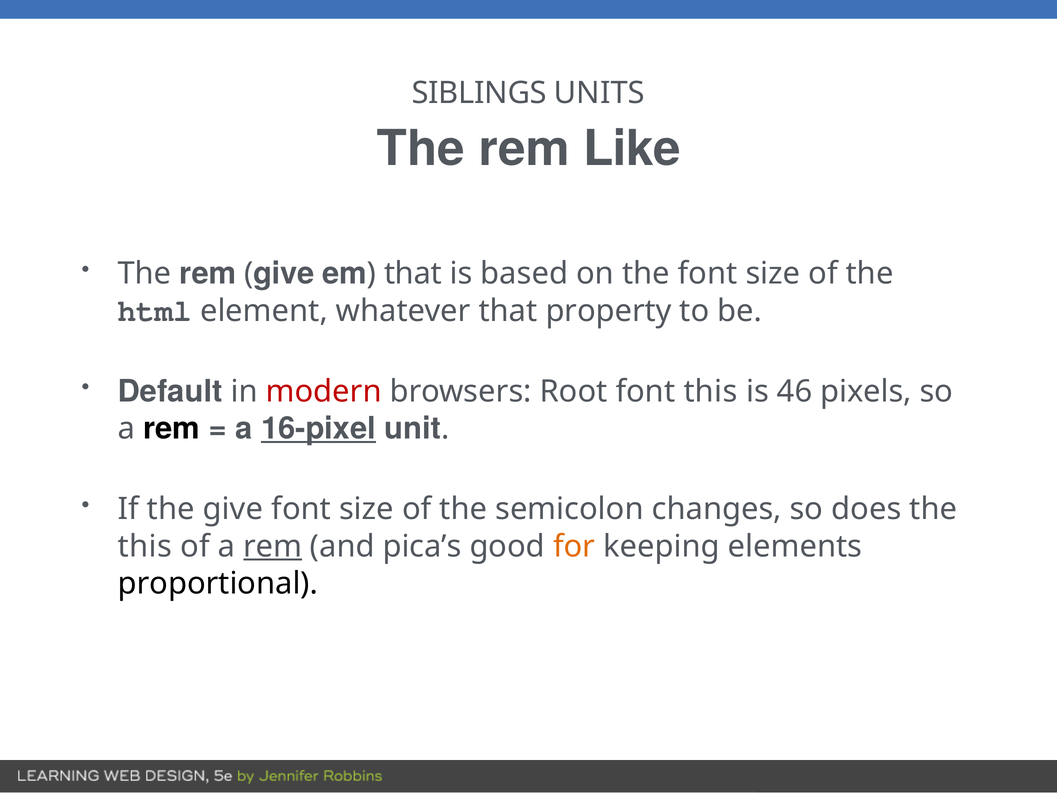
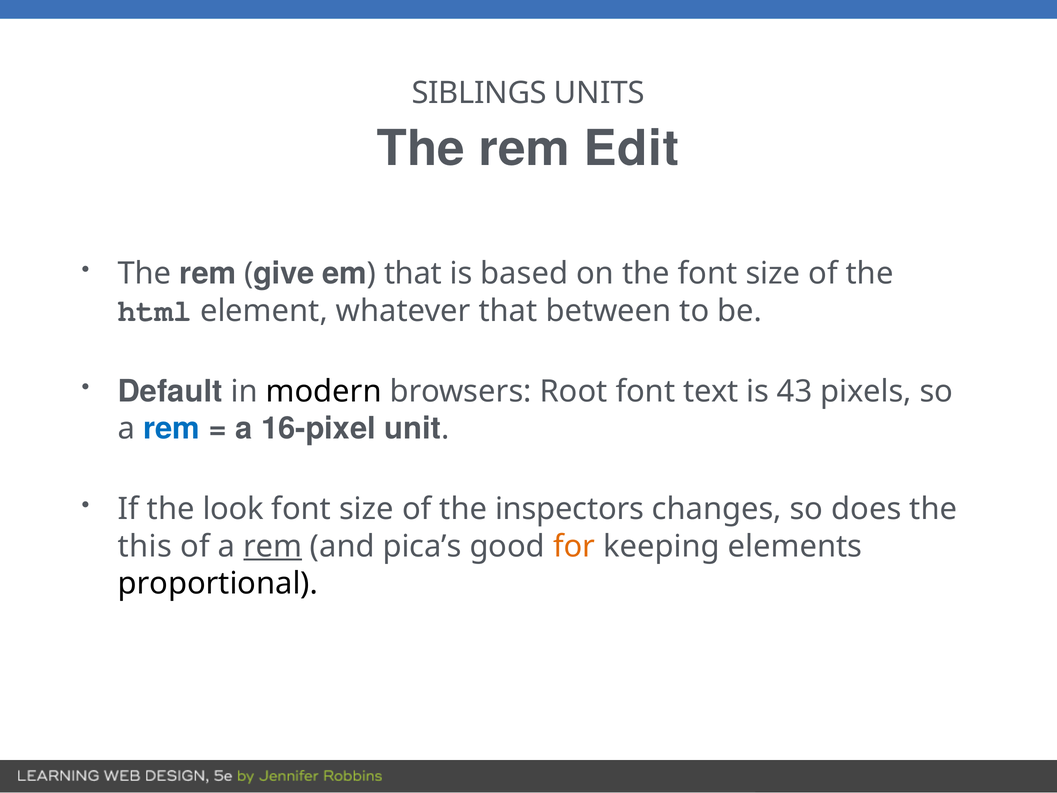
Like: Like -> Edit
property: property -> between
modern colour: red -> black
font this: this -> text
46: 46 -> 43
rem at (171, 428) colour: black -> blue
16-pixel underline: present -> none
the give: give -> look
semicolon: semicolon -> inspectors
